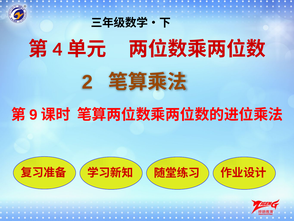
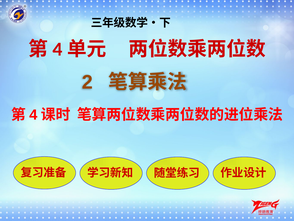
9: 9 -> 4
